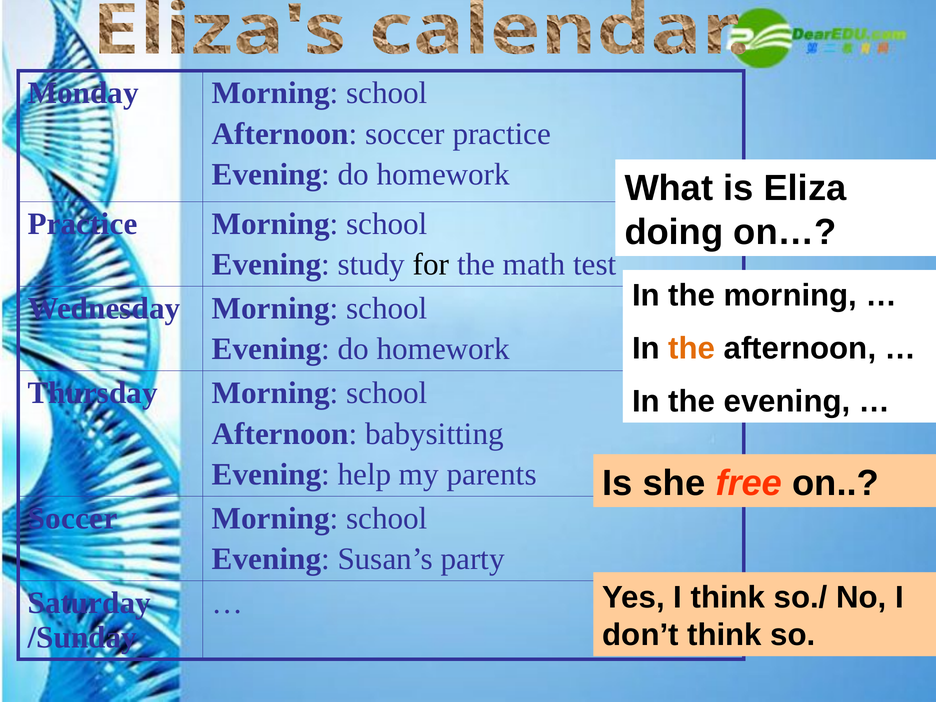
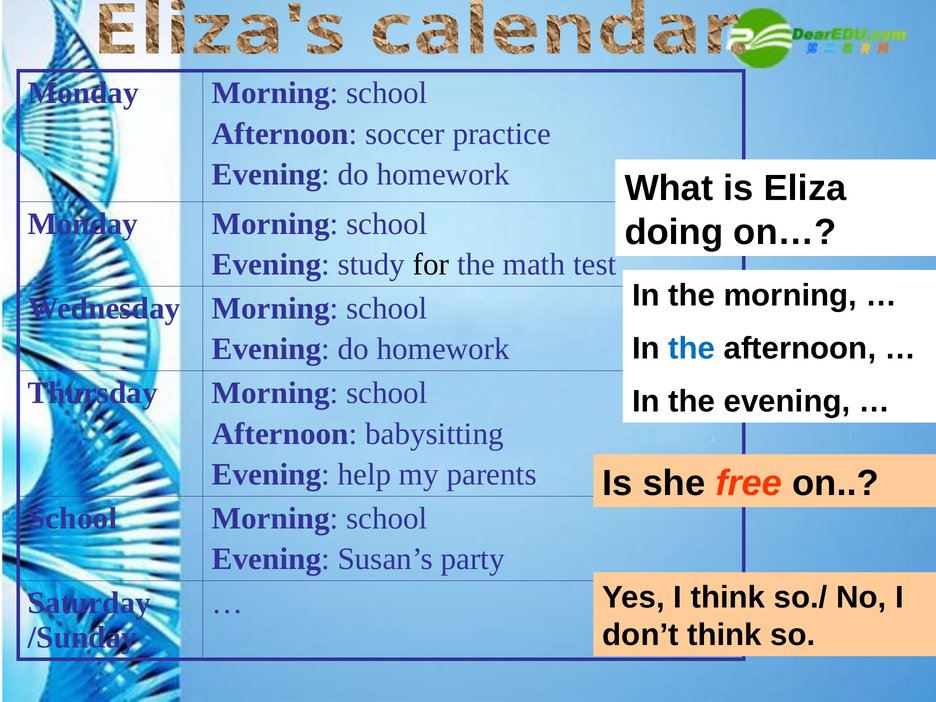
Practice at (83, 224): Practice -> Monday
the at (692, 348) colour: orange -> blue
Soccer at (73, 518): Soccer -> School
